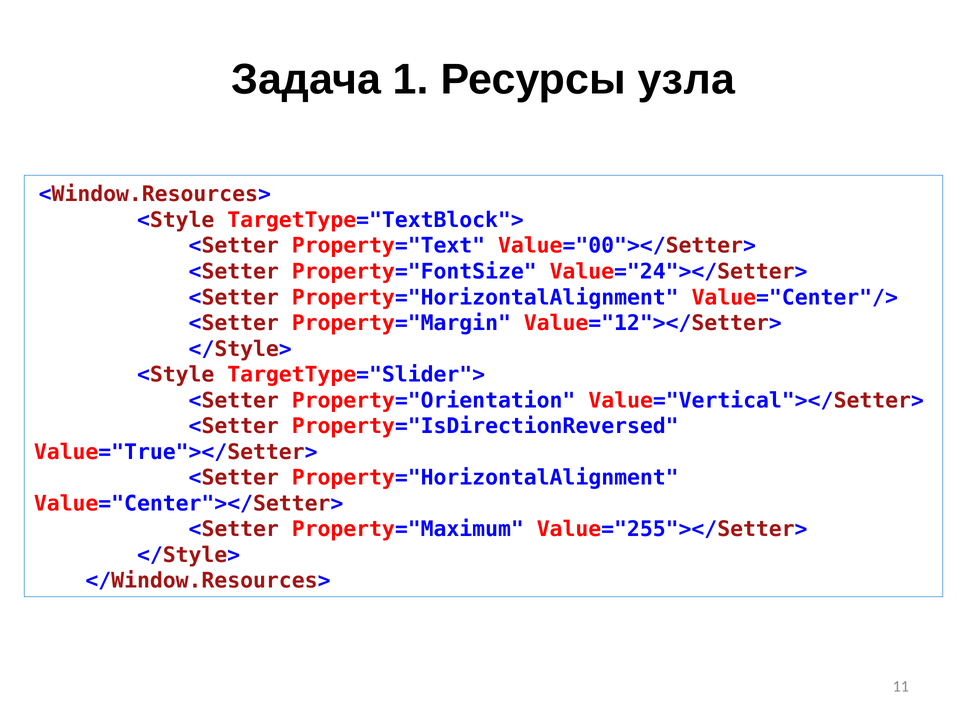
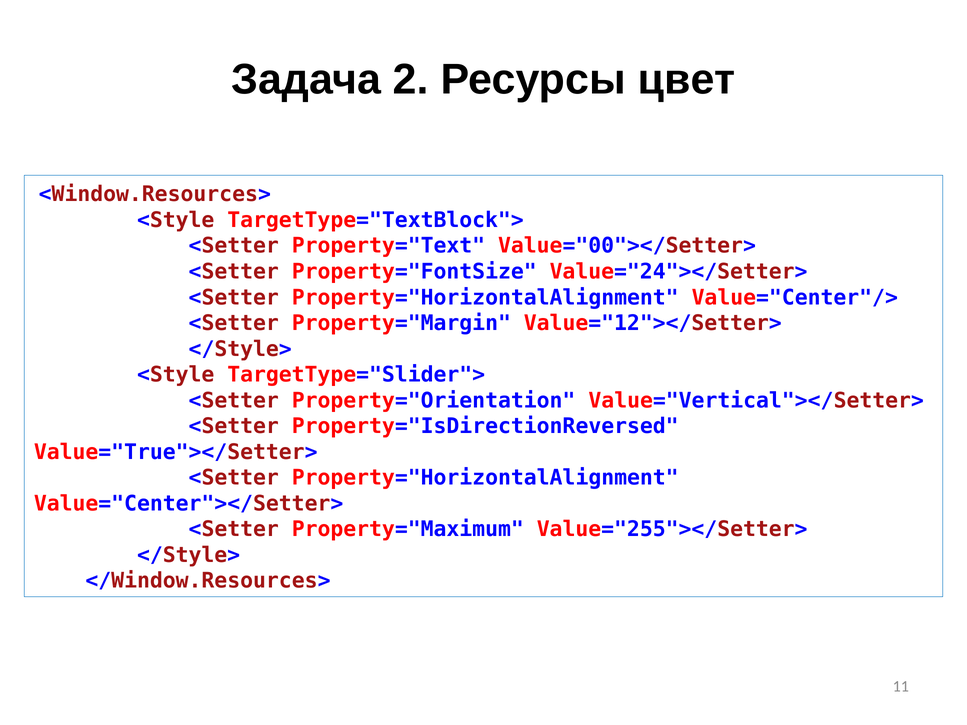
1: 1 -> 2
узла: узла -> цвет
